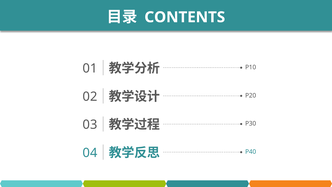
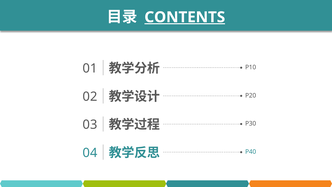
CONTENTS underline: none -> present
